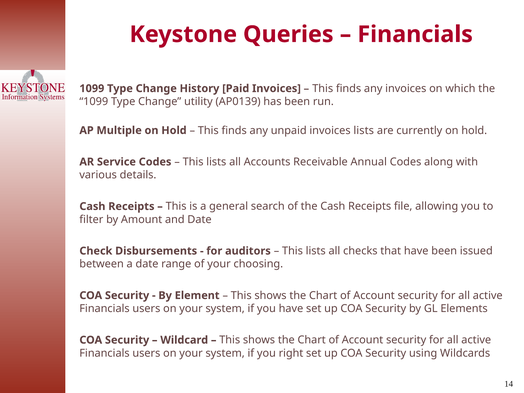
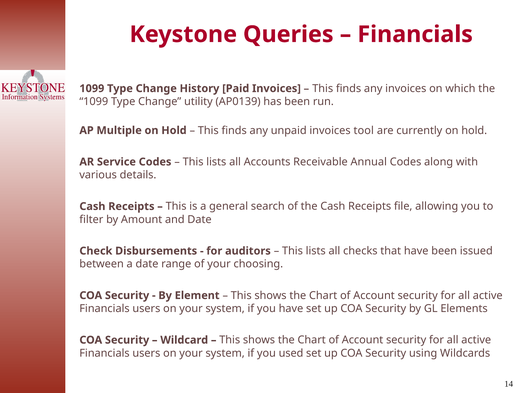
invoices lists: lists -> tool
right: right -> used
